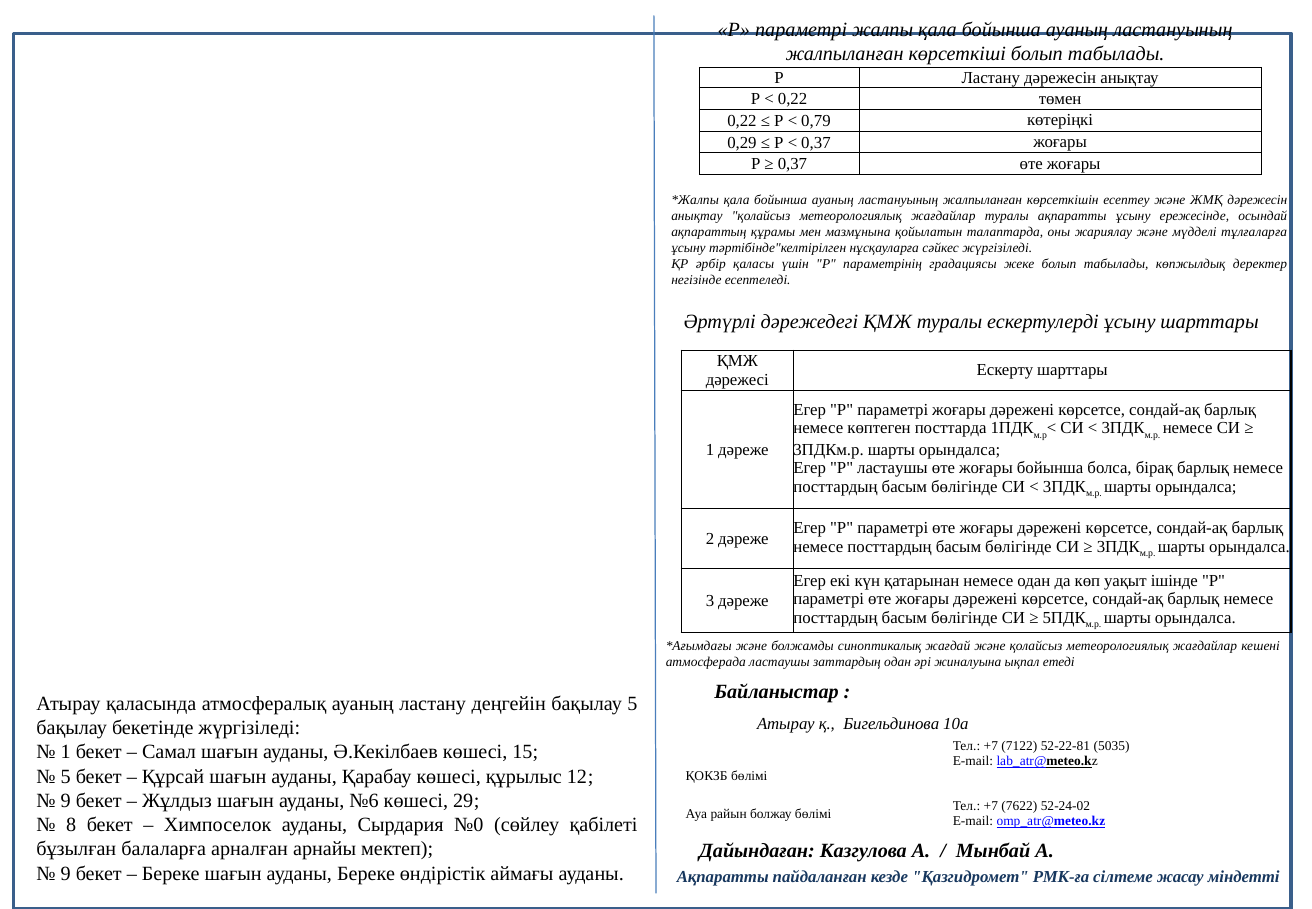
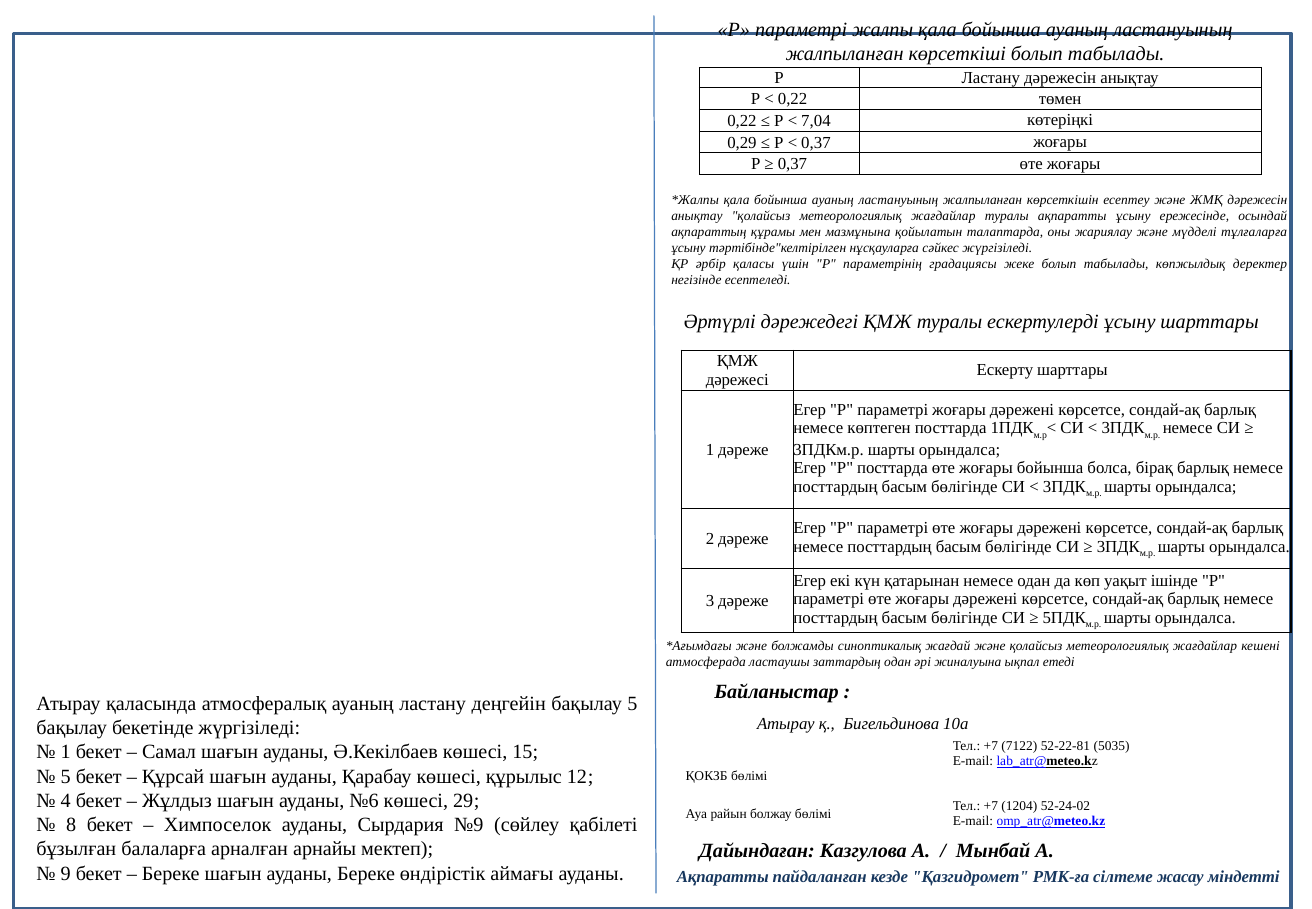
0,79: 0,79 -> 7,04
P ластаушы: ластаушы -> посттарда
9 at (66, 800): 9 -> 4
7622: 7622 -> 1204
№0: №0 -> №9
